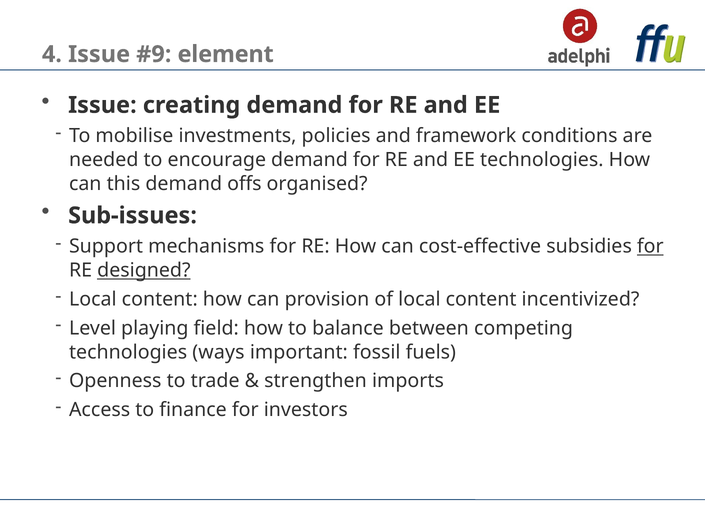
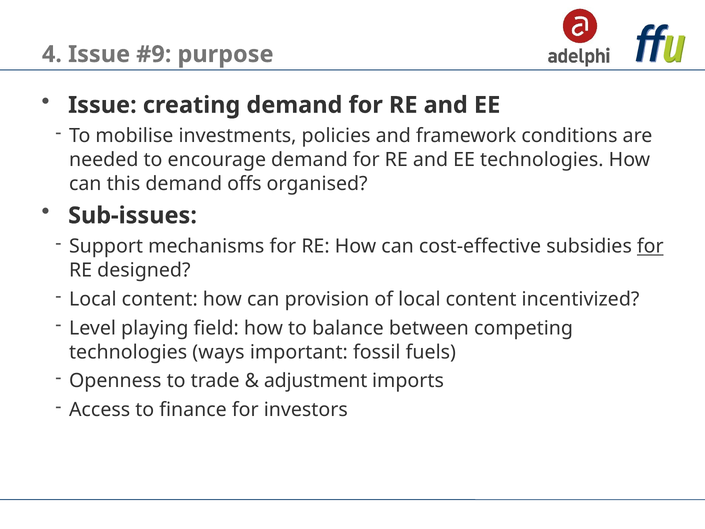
element: element -> purpose
designed underline: present -> none
strengthen: strengthen -> adjustment
